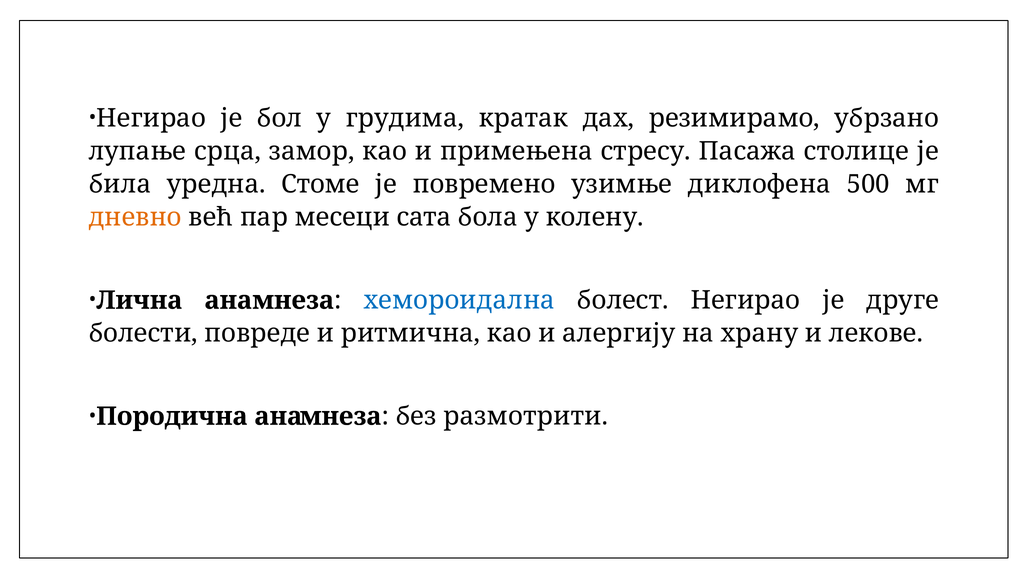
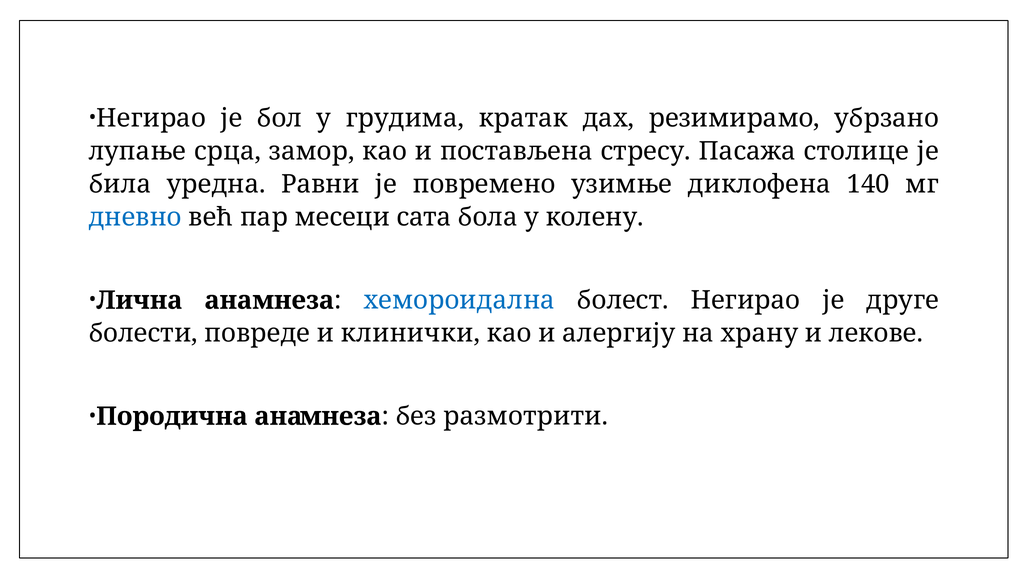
примењена: примењена -> постављена
Стоме: Стоме -> Равни
500: 500 -> 140
дневно colour: orange -> blue
ритмична: ритмична -> клинички
